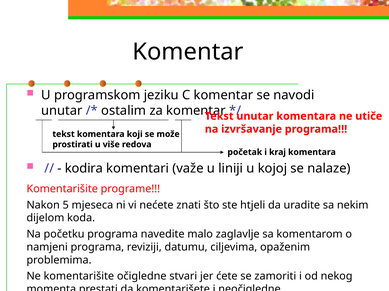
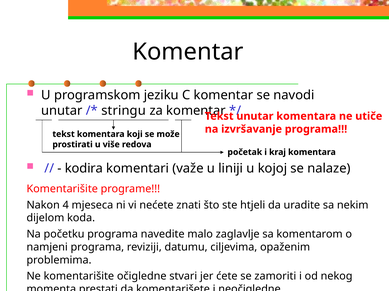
ostalim: ostalim -> stringu
5: 5 -> 4
